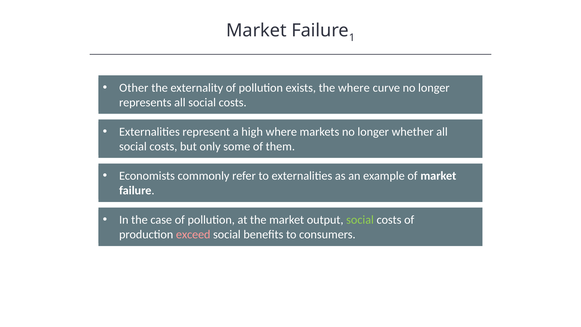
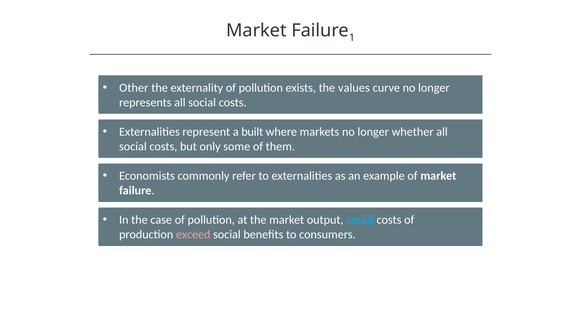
the where: where -> values
high: high -> built
social at (360, 220) colour: light green -> light blue
